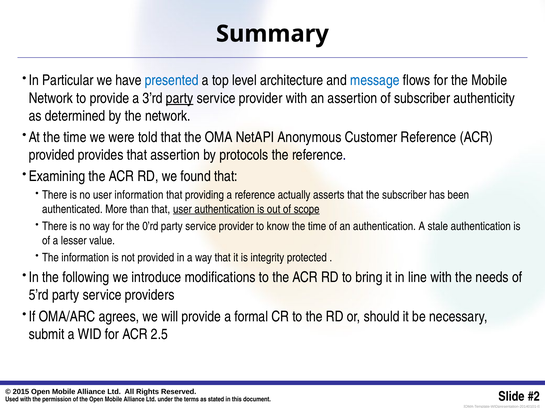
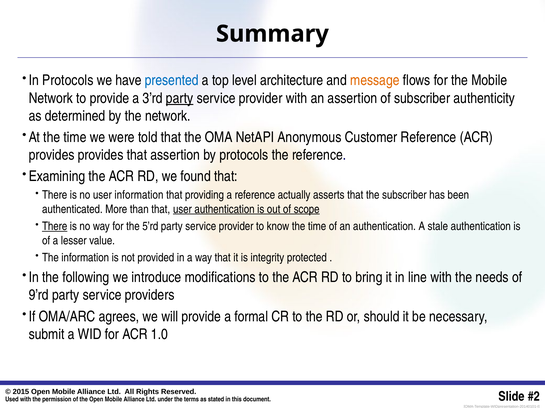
In Particular: Particular -> Protocols
message colour: blue -> orange
provided at (52, 155): provided -> provides
There at (55, 227) underline: none -> present
0’rd: 0’rd -> 5’rd
5’rd: 5’rd -> 9’rd
2.5: 2.5 -> 1.0
